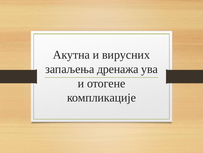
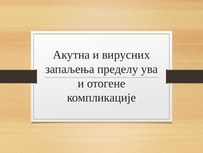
дренажа: дренажа -> пределу
